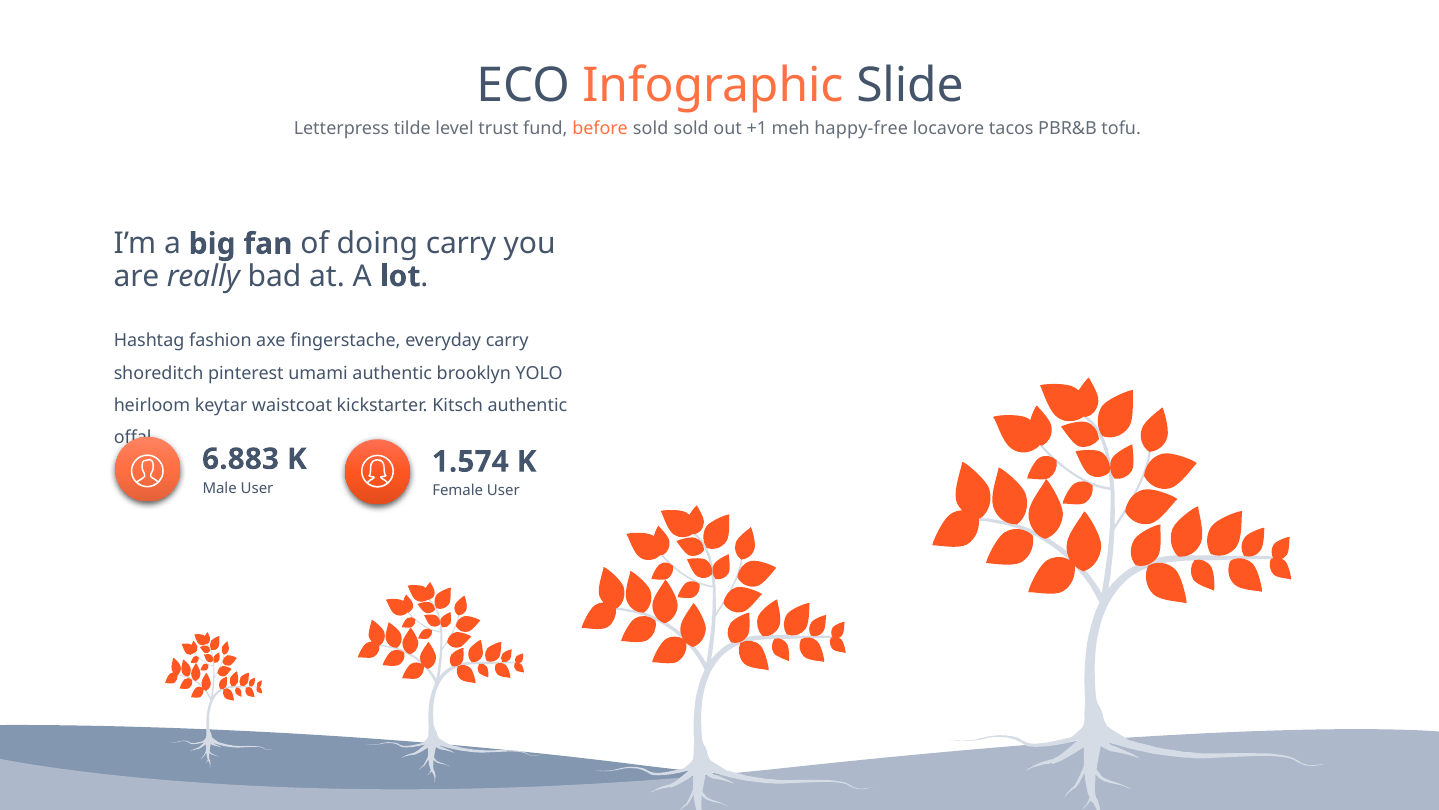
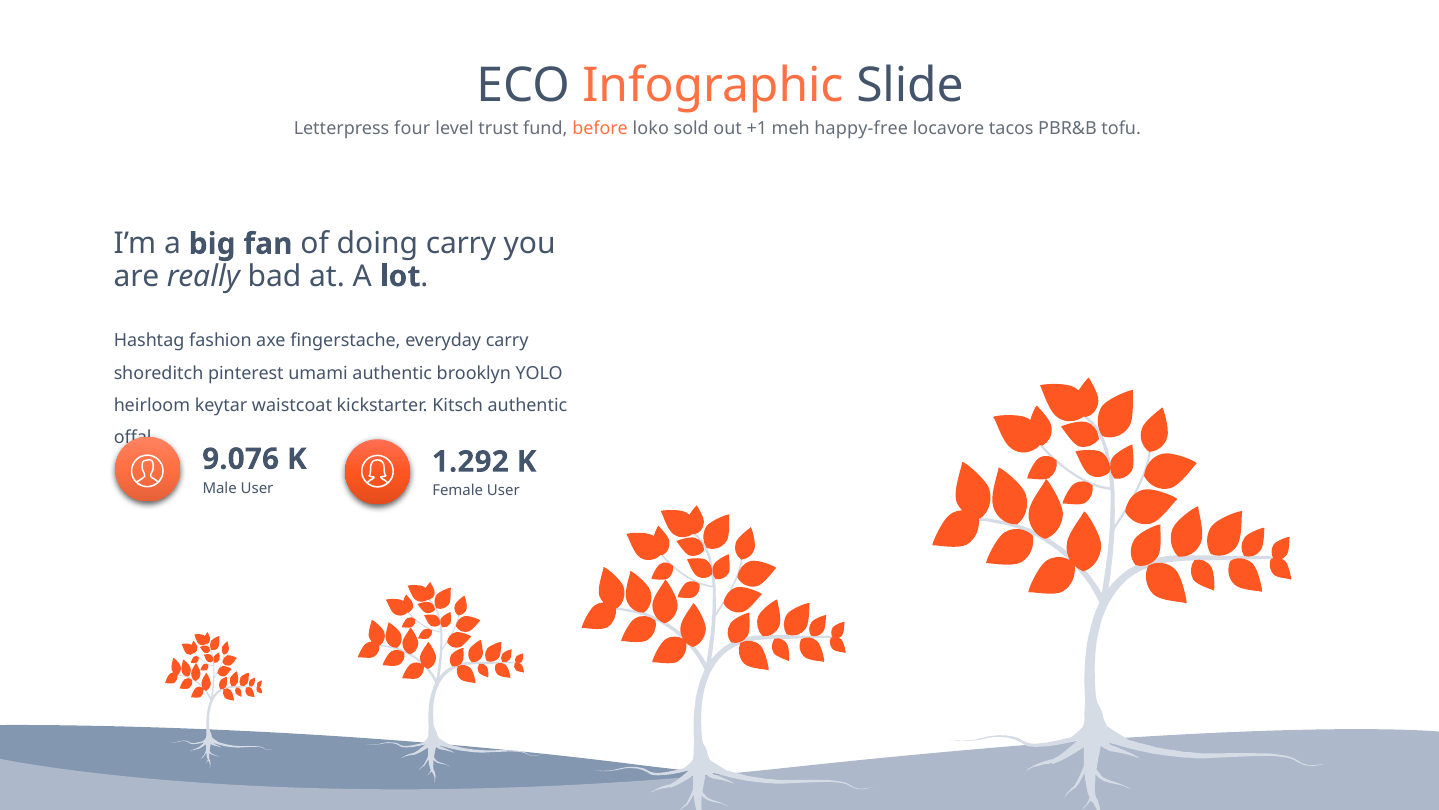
tilde: tilde -> four
before sold: sold -> loko
6.883: 6.883 -> 9.076
1.574: 1.574 -> 1.292
